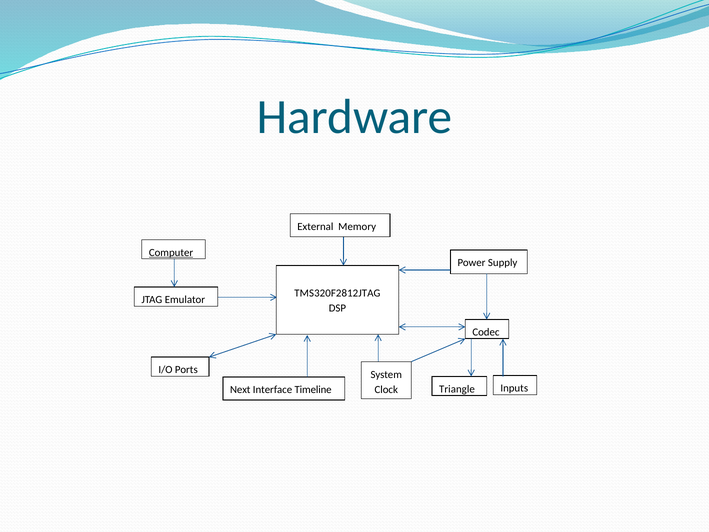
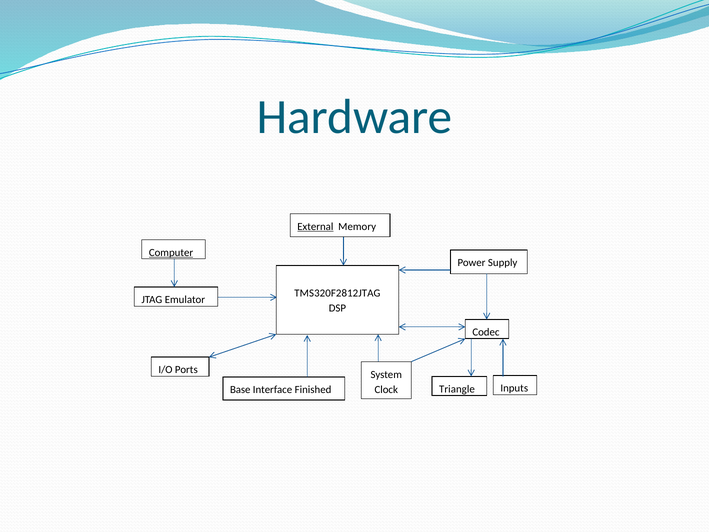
External underline: none -> present
Next: Next -> Base
Timeline: Timeline -> Finished
